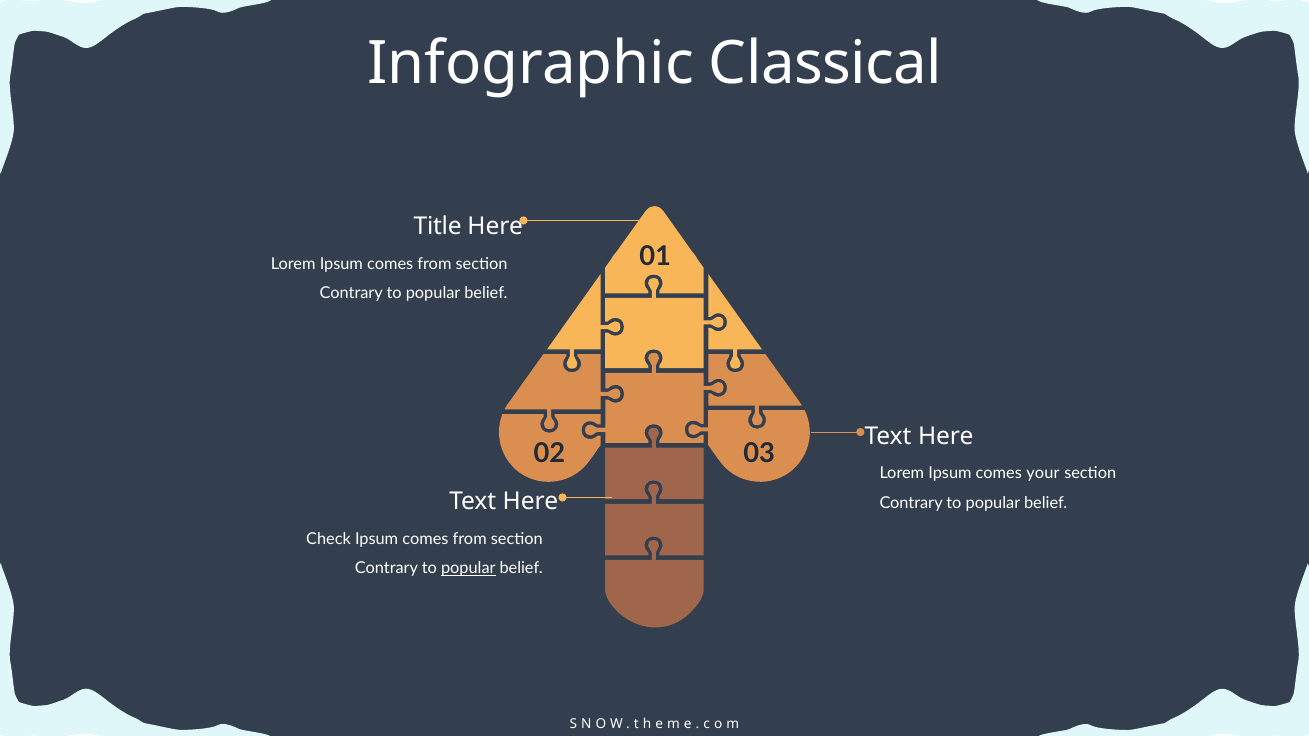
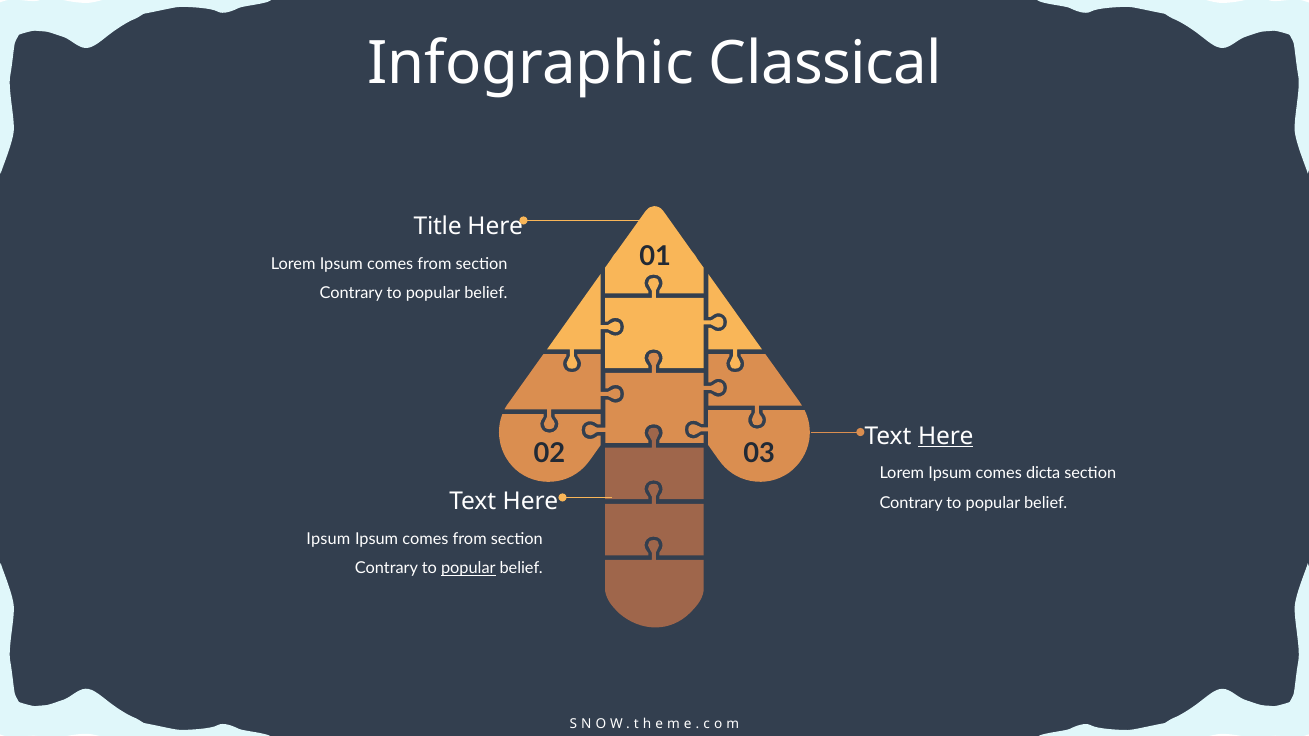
Here at (946, 436) underline: none -> present
your: your -> dicta
Check at (329, 539): Check -> Ipsum
